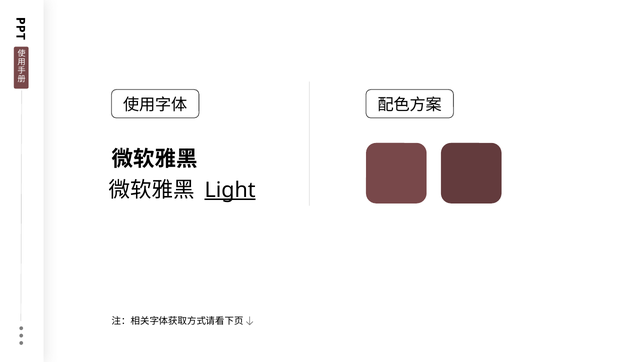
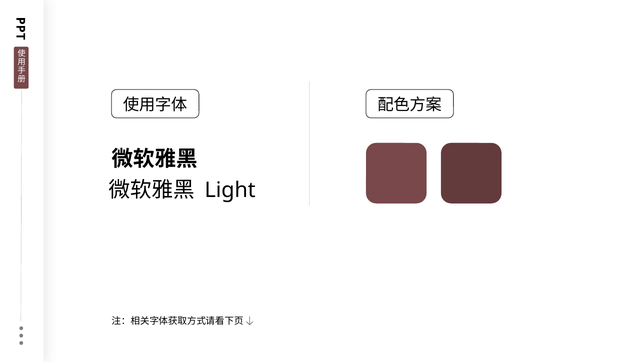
Light underline: present -> none
